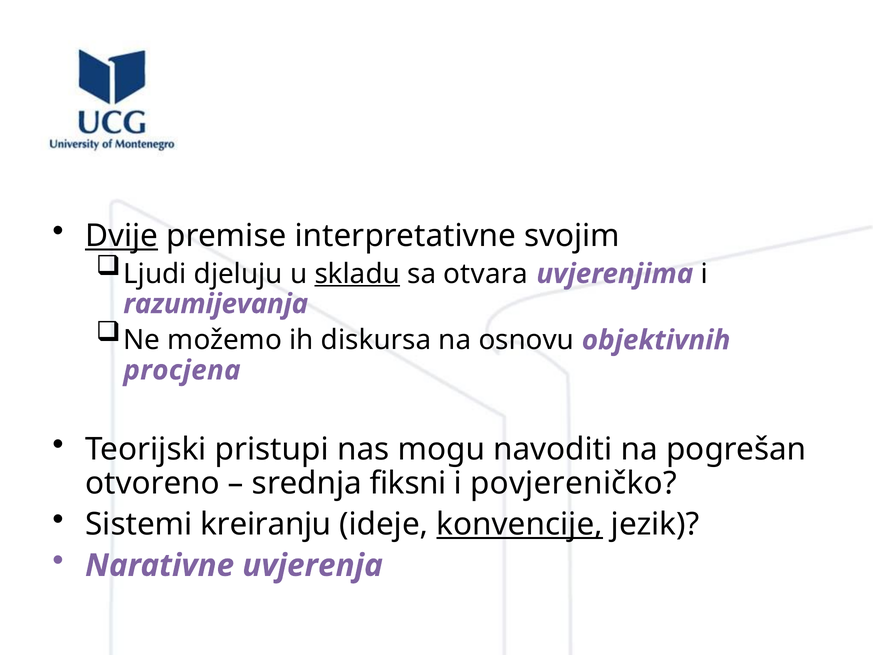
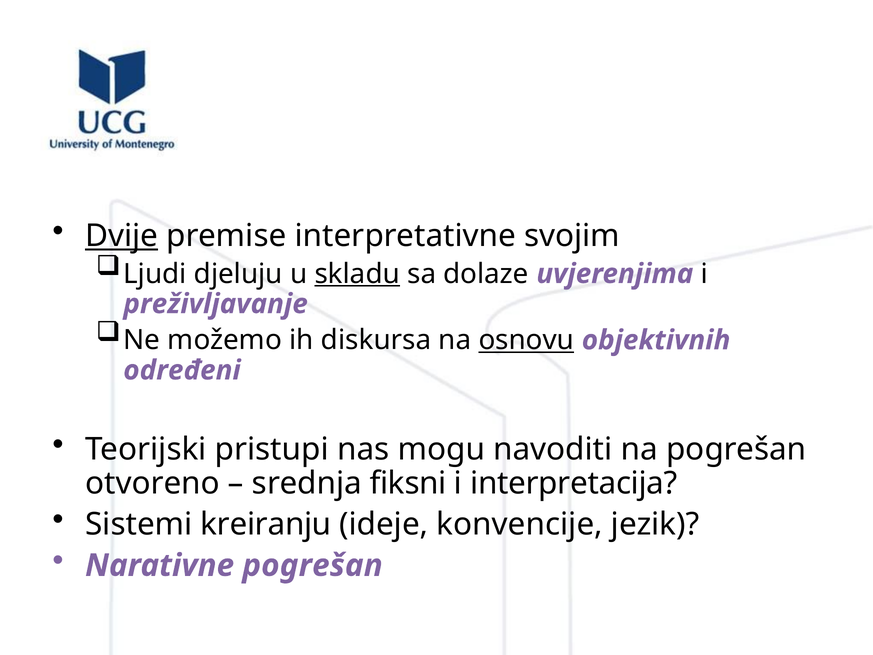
otvara: otvara -> dolaze
razumijevanja: razumijevanja -> preživljavanje
osnovu underline: none -> present
procjena: procjena -> određeni
povjereničko: povjereničko -> interpretacija
konvencije underline: present -> none
Narativne uvjerenja: uvjerenja -> pogrešan
